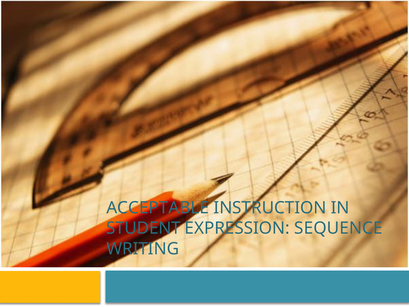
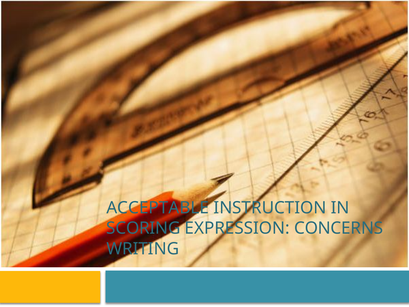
STUDENT: STUDENT -> SCORING
SEQUENCE: SEQUENCE -> CONCERNS
